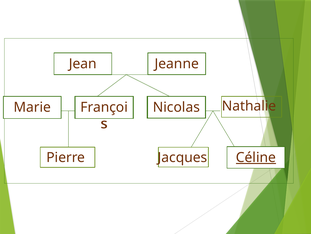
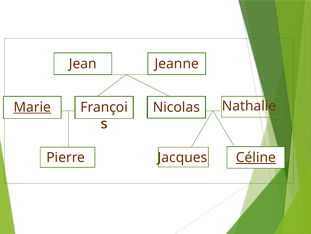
Marie underline: none -> present
